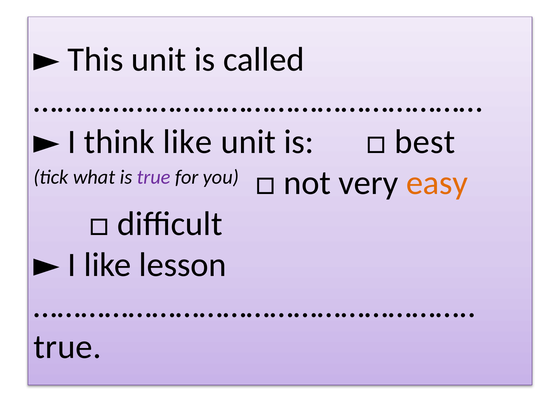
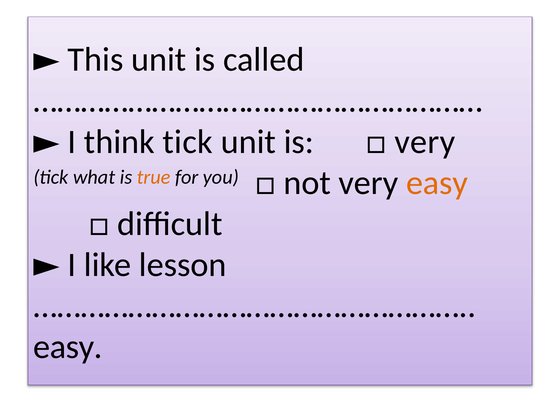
best at (425, 142): best -> very
think like: like -> tick
true at (154, 177) colour: purple -> orange
true at (68, 347): true -> easy
